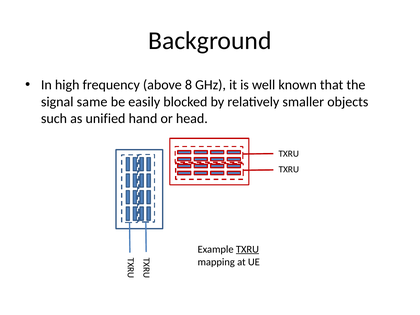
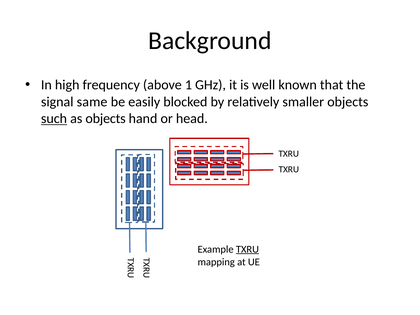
8: 8 -> 1
such underline: none -> present
as unified: unified -> objects
